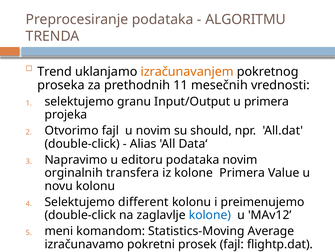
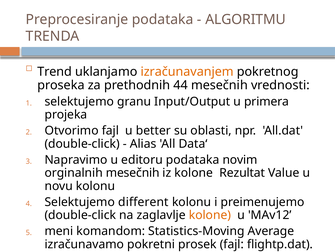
11: 11 -> 44
u novim: novim -> better
should: should -> oblasti
orginalnih transfera: transfera -> mesečnih
kolone Primera: Primera -> Rezultat
kolone at (210, 215) colour: blue -> orange
